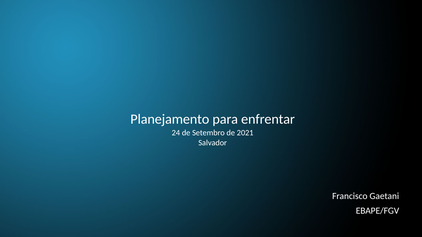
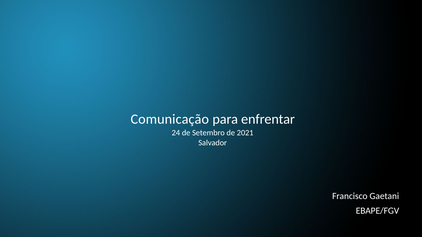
Planejamento: Planejamento -> Comunicação
